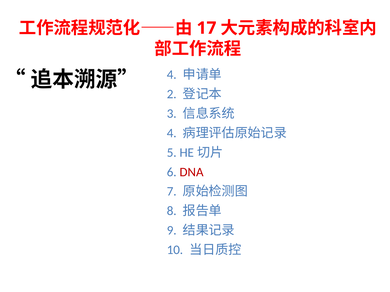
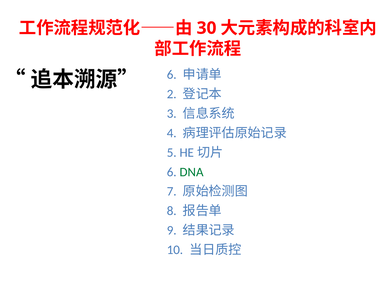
17: 17 -> 30
4 at (172, 75): 4 -> 6
DNA colour: red -> green
